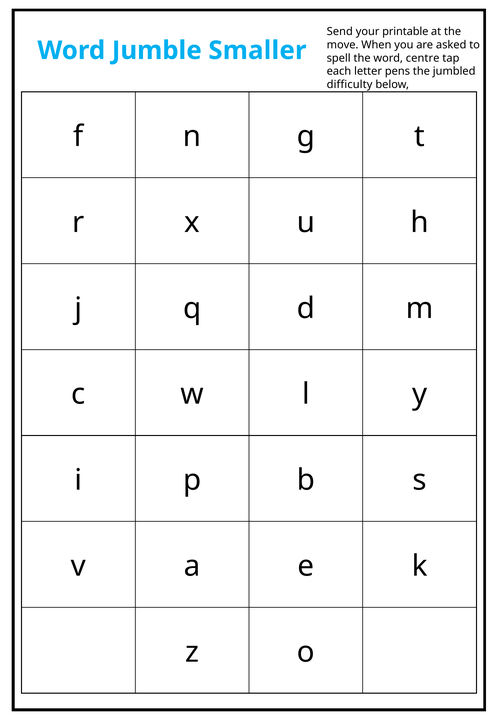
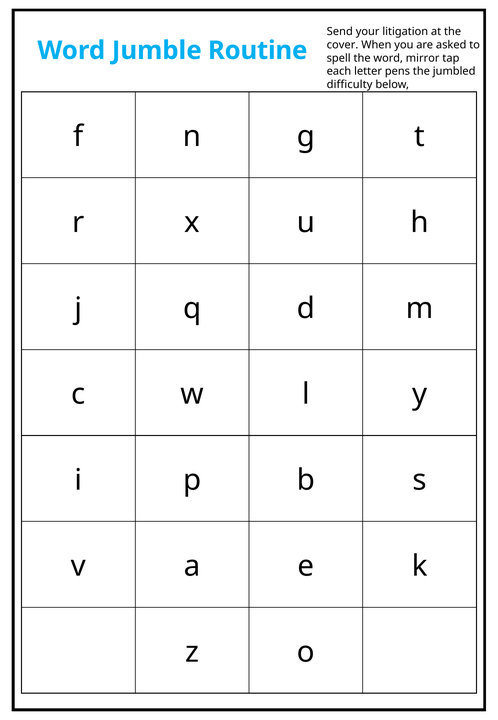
printable: printable -> litigation
move: move -> cover
Smaller: Smaller -> Routine
centre: centre -> mirror
